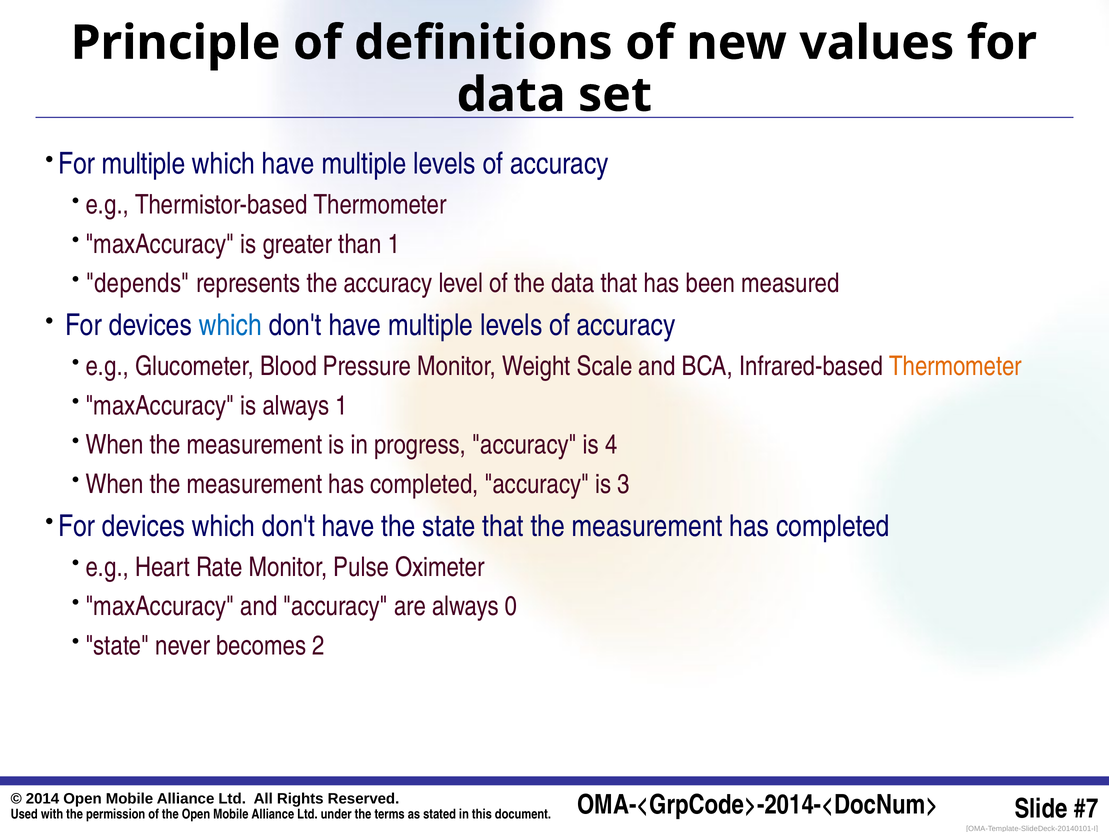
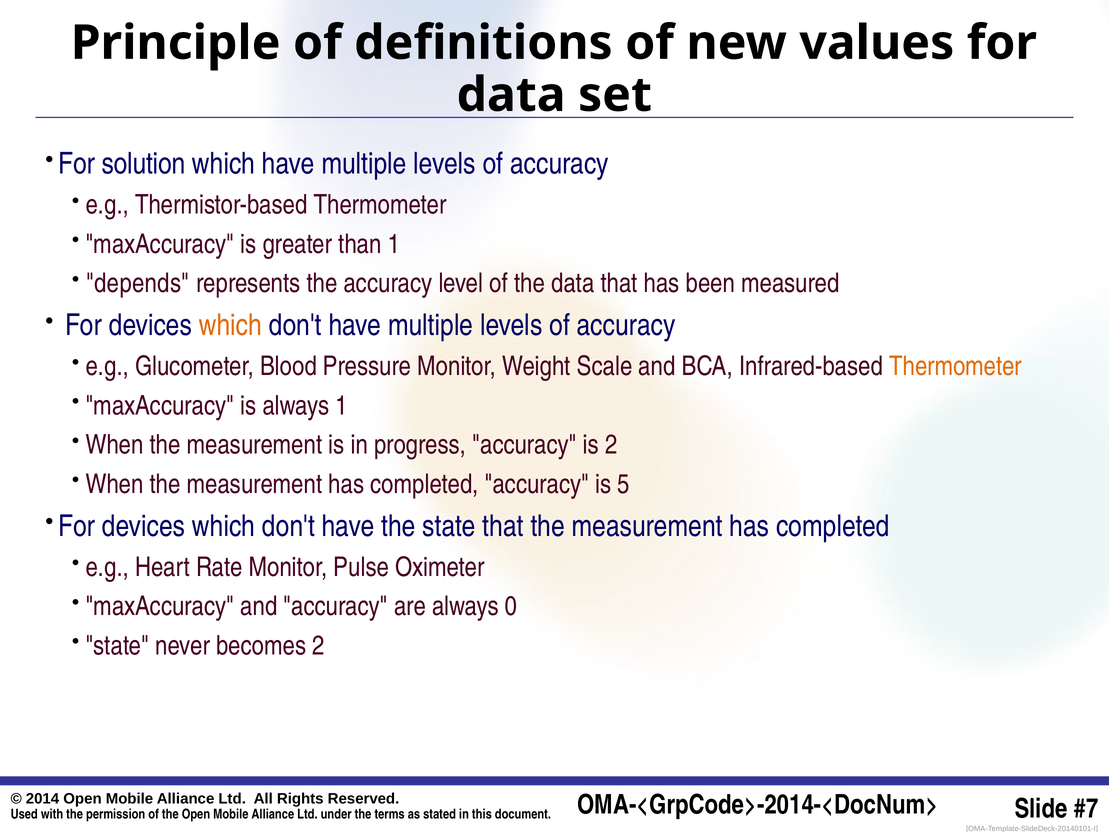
For multiple: multiple -> solution
which at (230, 325) colour: blue -> orange
is 4: 4 -> 2
3: 3 -> 5
